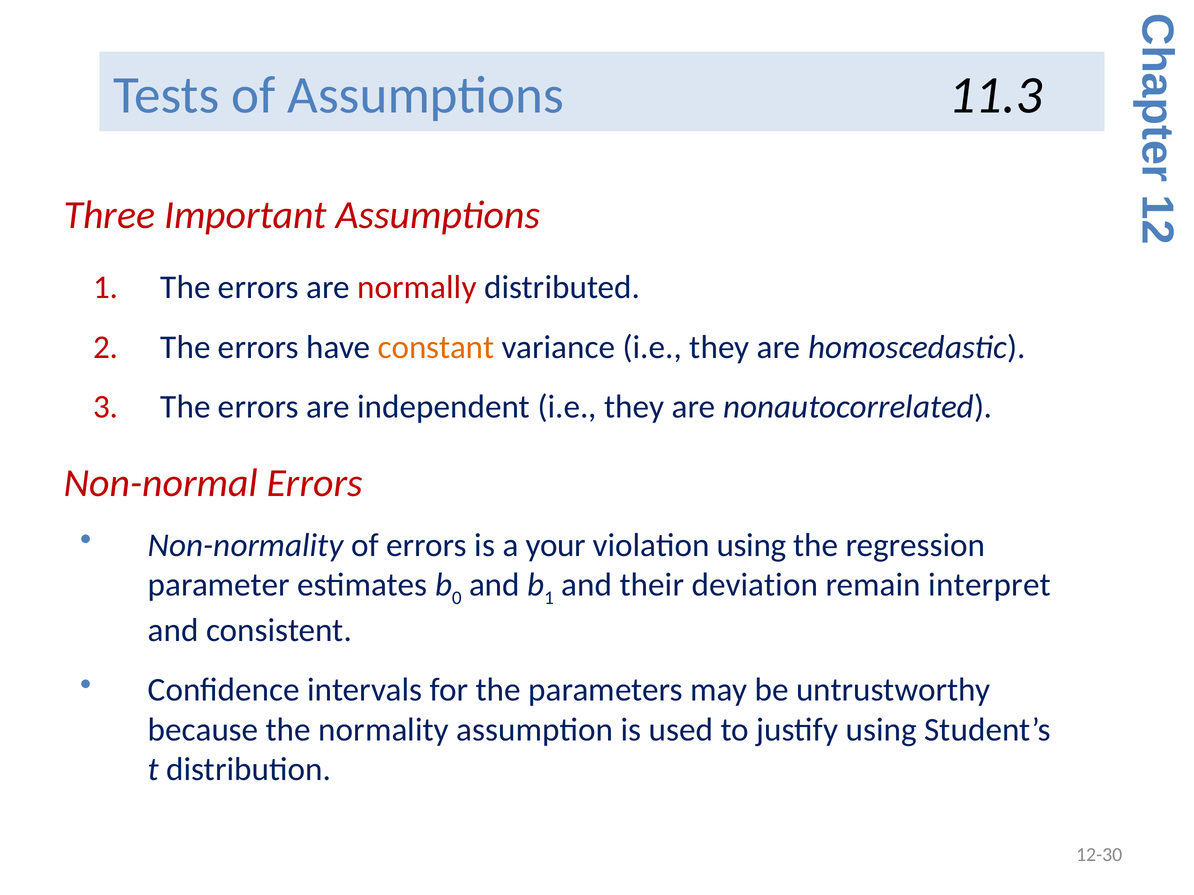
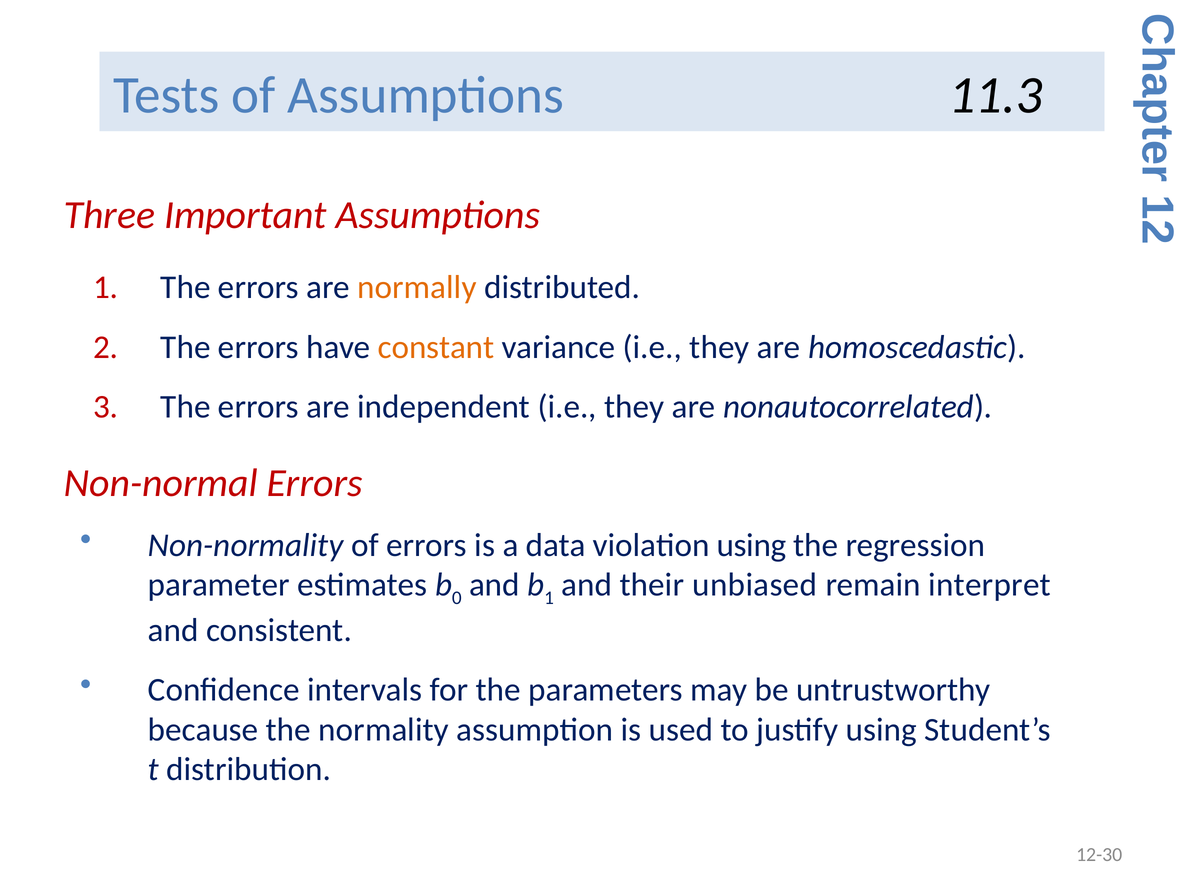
normally colour: red -> orange
your: your -> data
deviation: deviation -> unbiased
